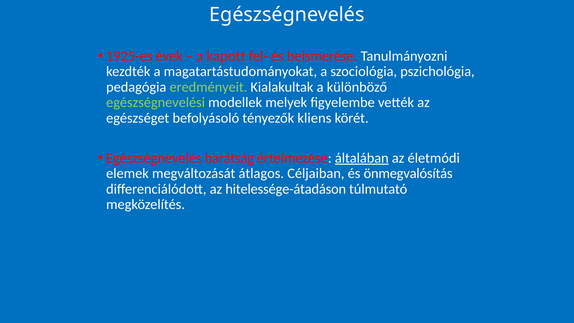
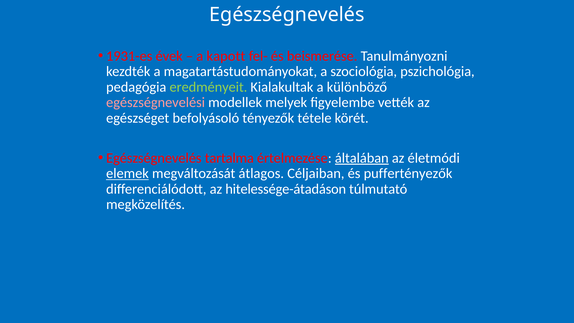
1925-es: 1925-es -> 1931-es
egészségnevelési colour: light green -> pink
kliens: kliens -> tétele
barátság: barátság -> tartalma
elemek underline: none -> present
önmegvalósítás: önmegvalósítás -> puffertényezők
